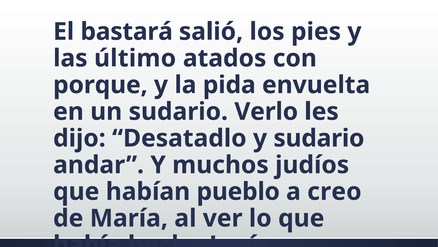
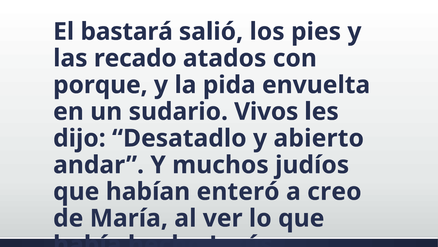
último: último -> recado
Verlo: Verlo -> Vivos
y sudario: sudario -> abierto
pueblo: pueblo -> enteró
